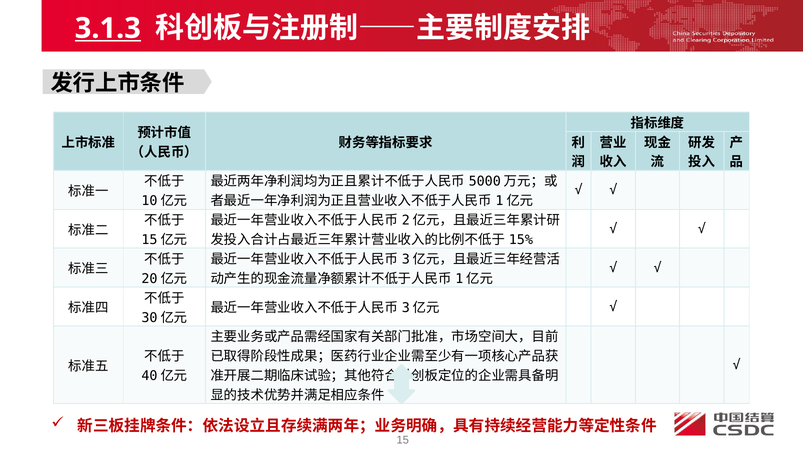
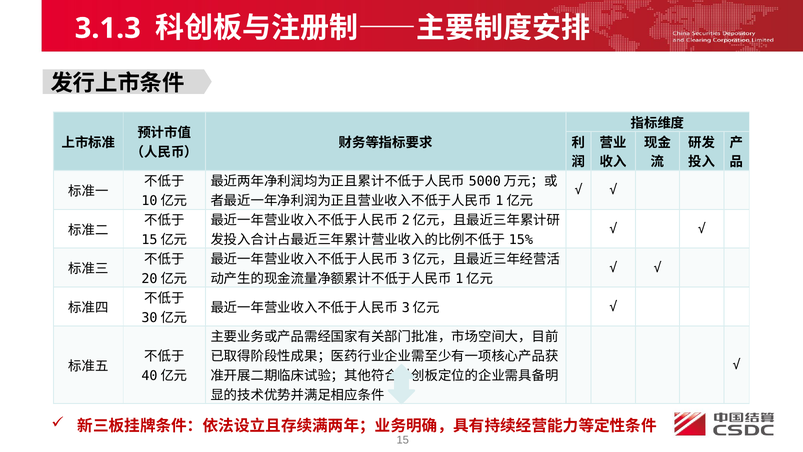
3.1.3 underline: present -> none
